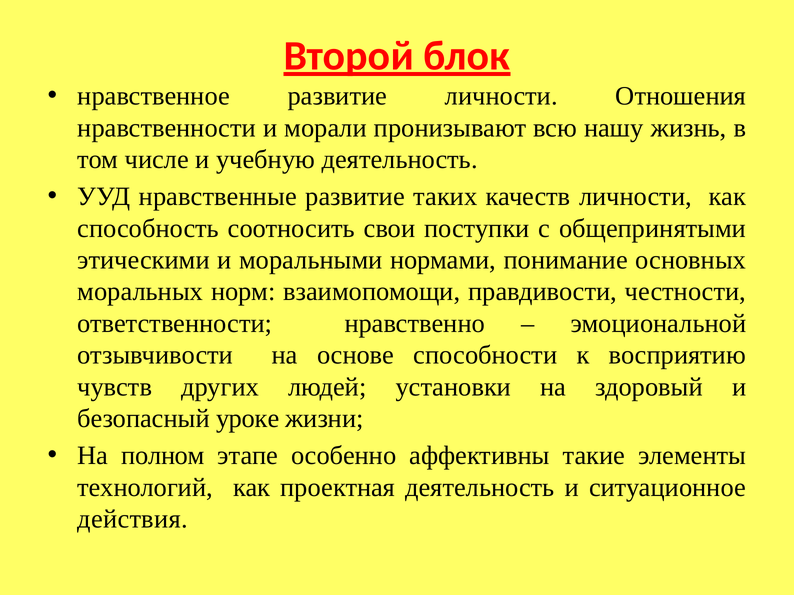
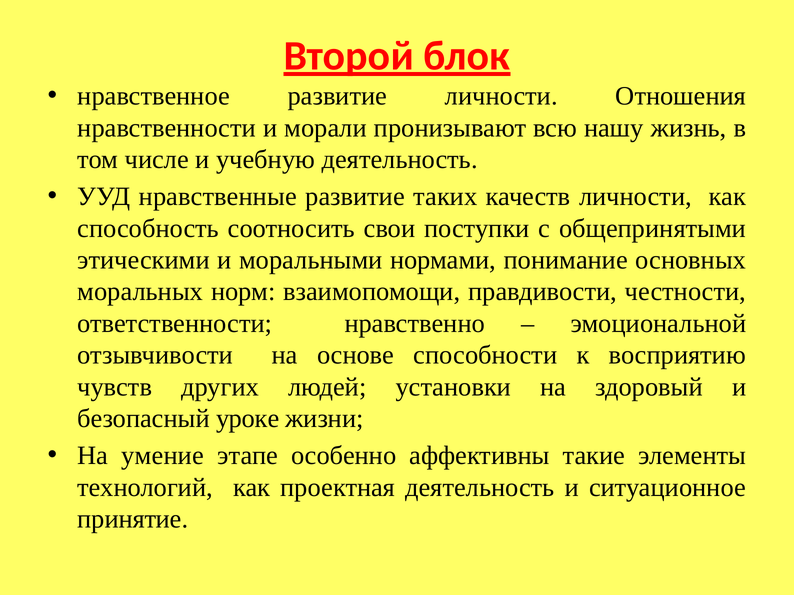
полном: полном -> умение
действия: действия -> принятие
